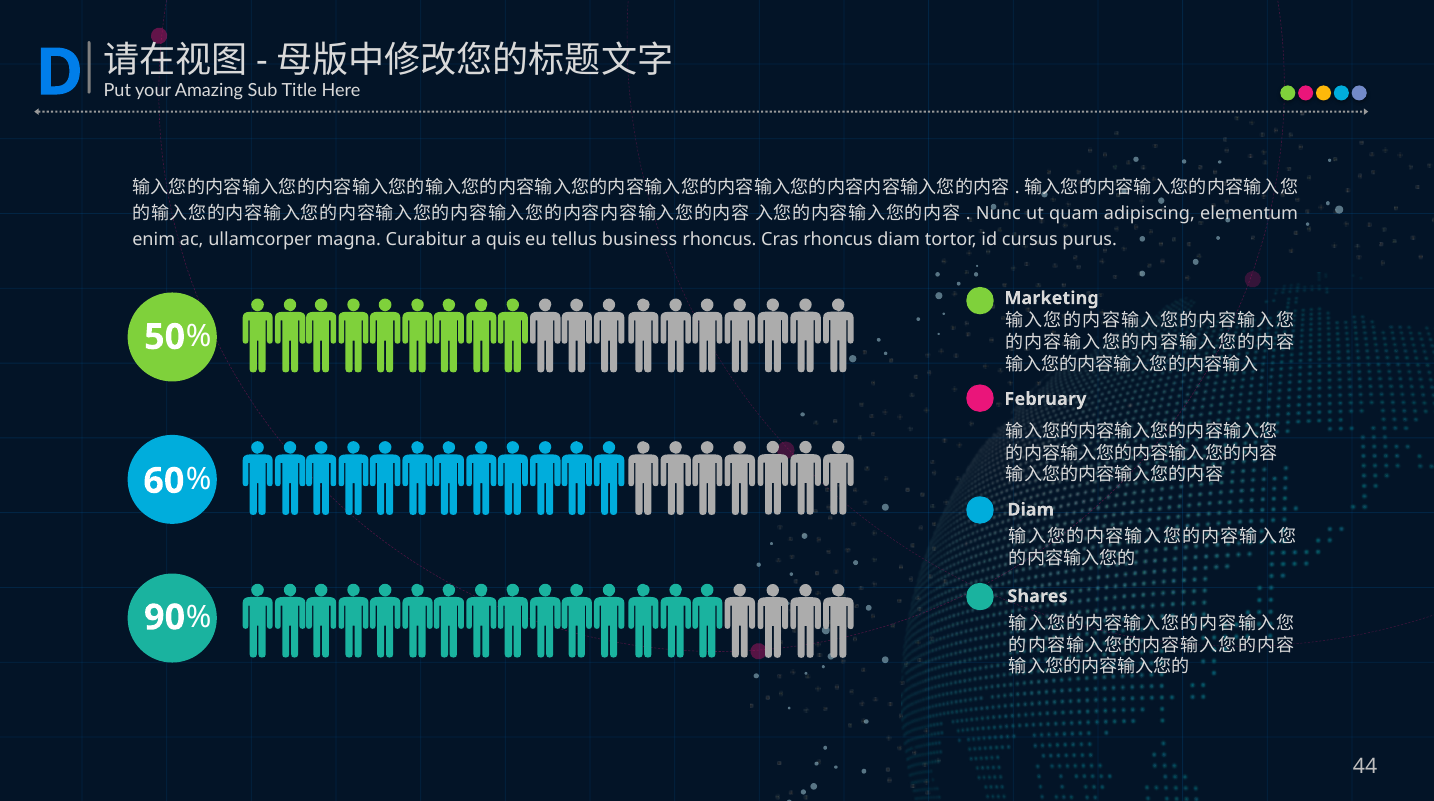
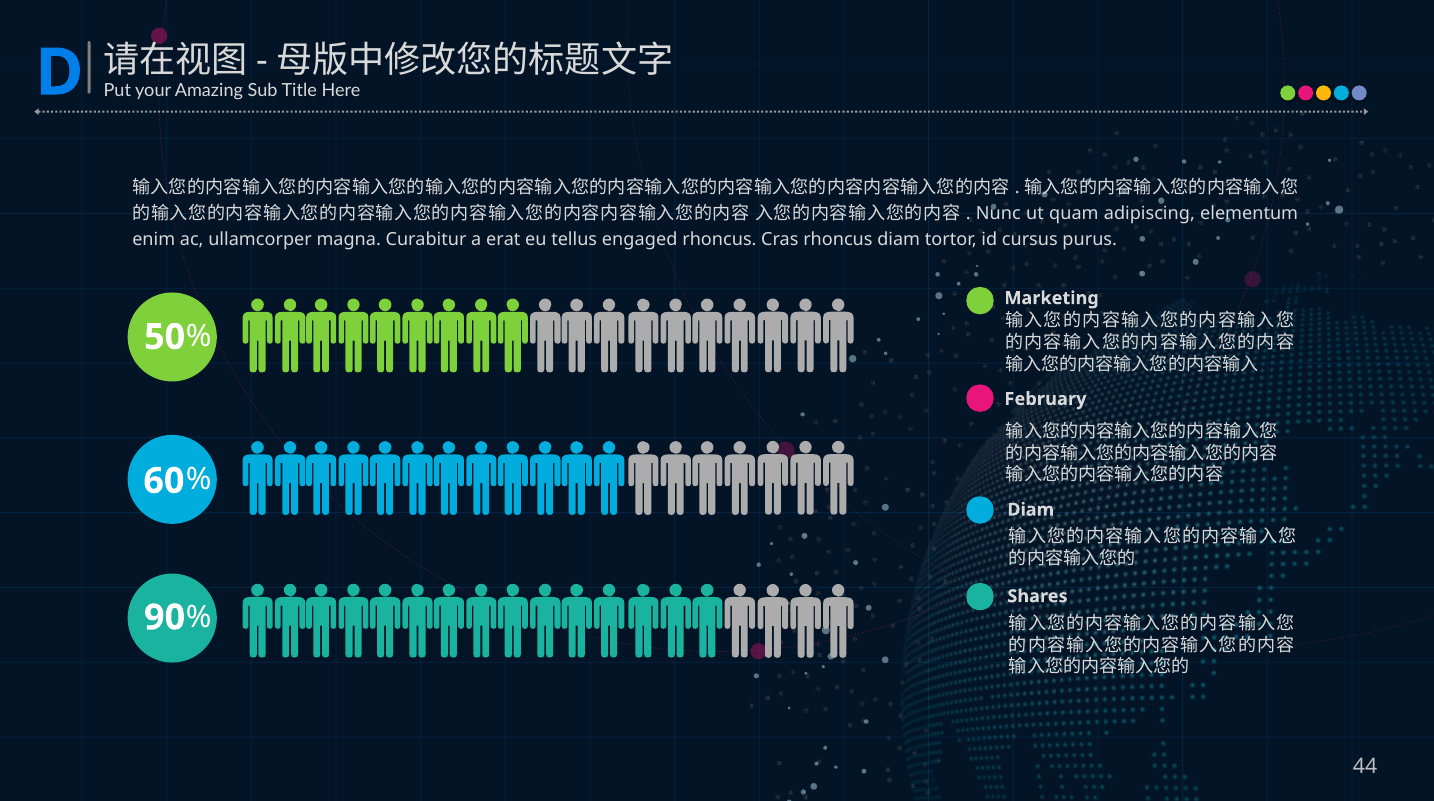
quis: quis -> erat
business: business -> engaged
